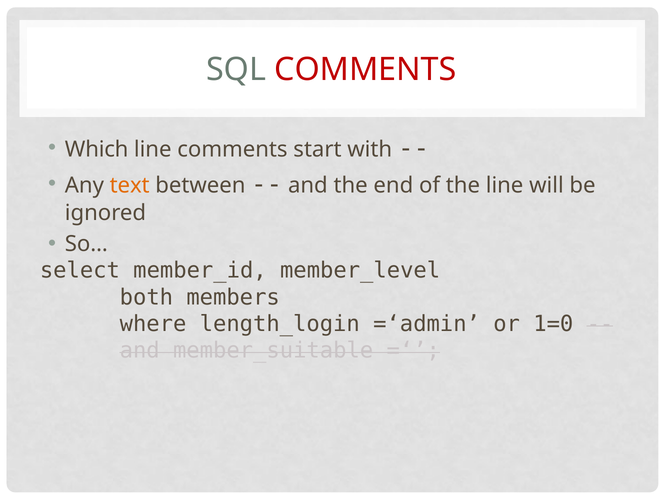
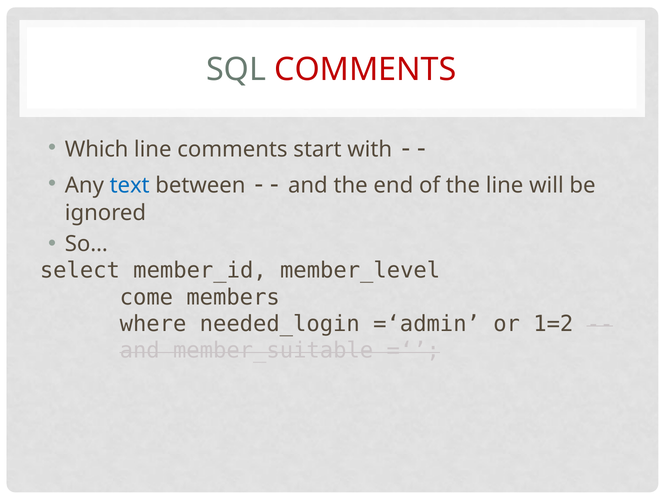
text colour: orange -> blue
both: both -> come
length_login: length_login -> needed_login
1=0: 1=0 -> 1=2
